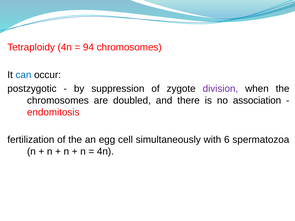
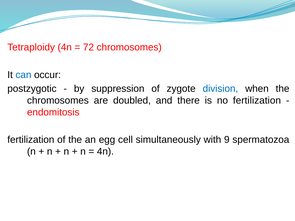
94: 94 -> 72
division colour: purple -> blue
no association: association -> fertilization
6: 6 -> 9
